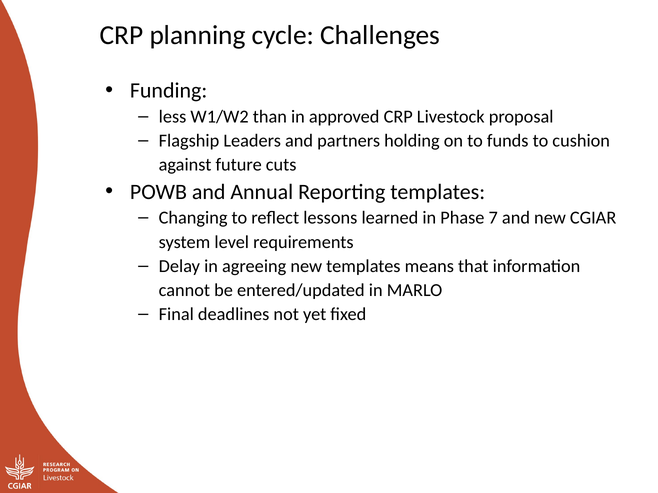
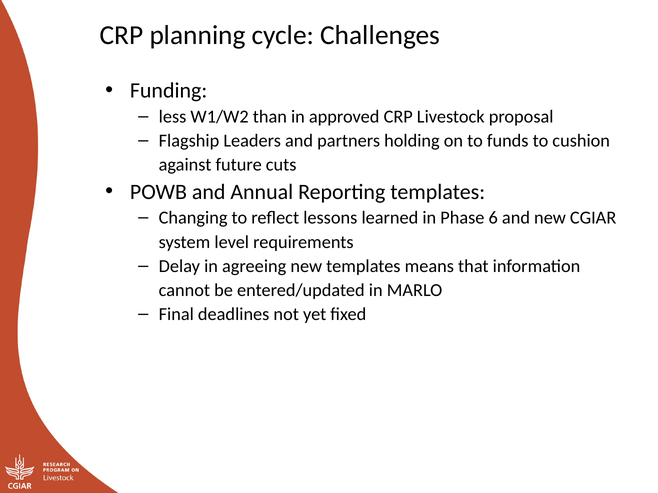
7: 7 -> 6
